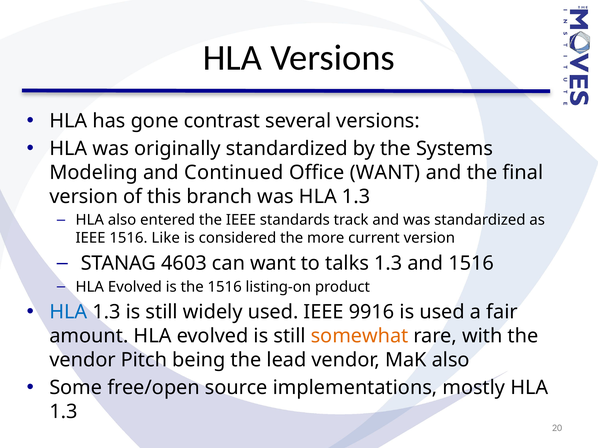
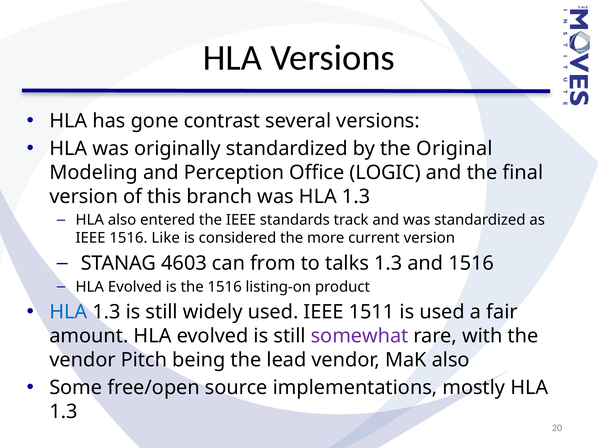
Systems: Systems -> Original
Continued: Continued -> Perception
Office WANT: WANT -> LOGIC
can want: want -> from
9916: 9916 -> 1511
somewhat colour: orange -> purple
